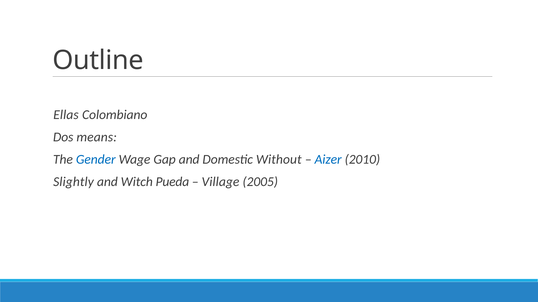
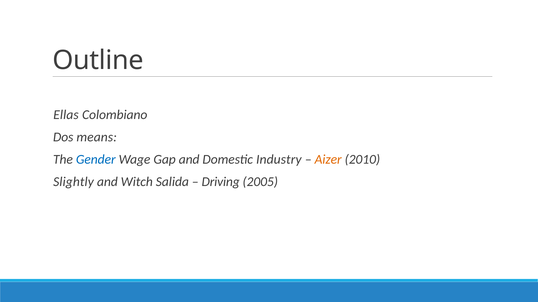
Without: Without -> Industry
Aizer colour: blue -> orange
Pueda: Pueda -> Salida
Village: Village -> Driving
